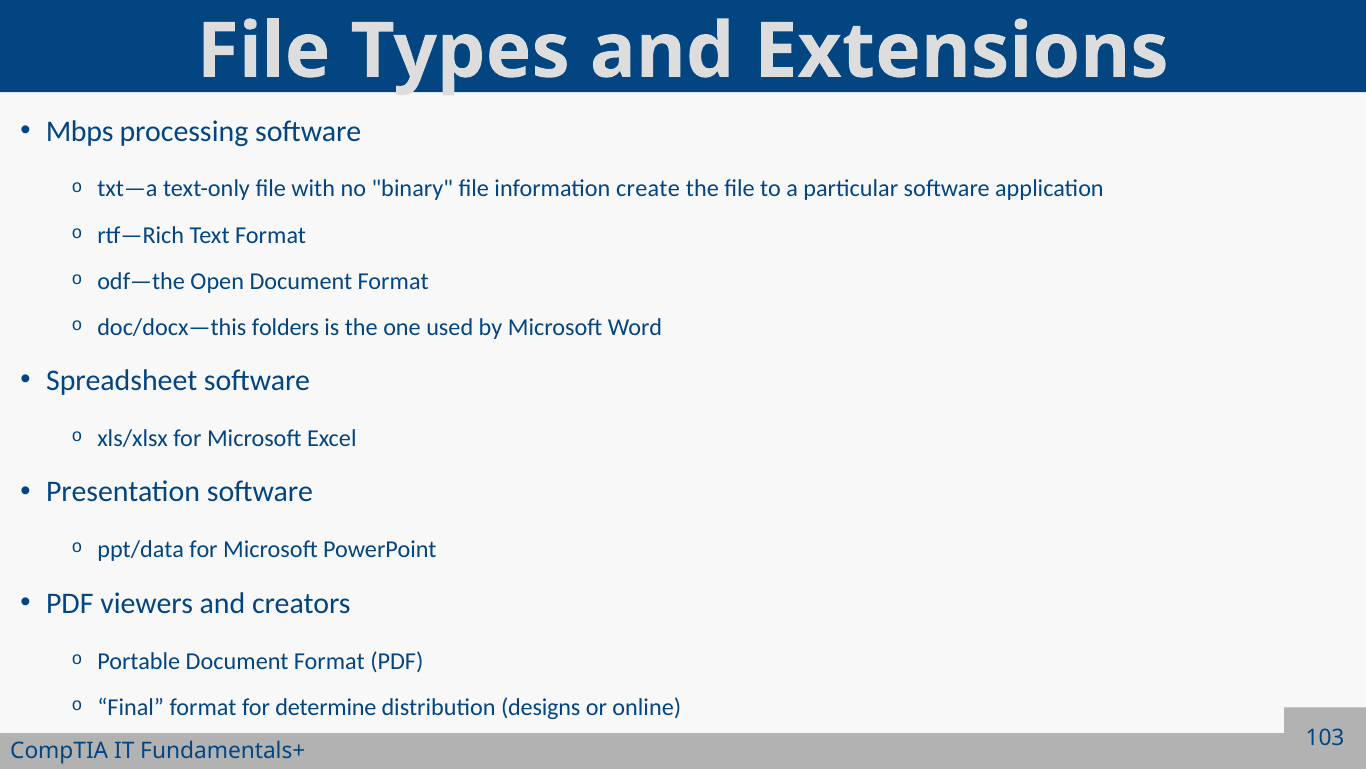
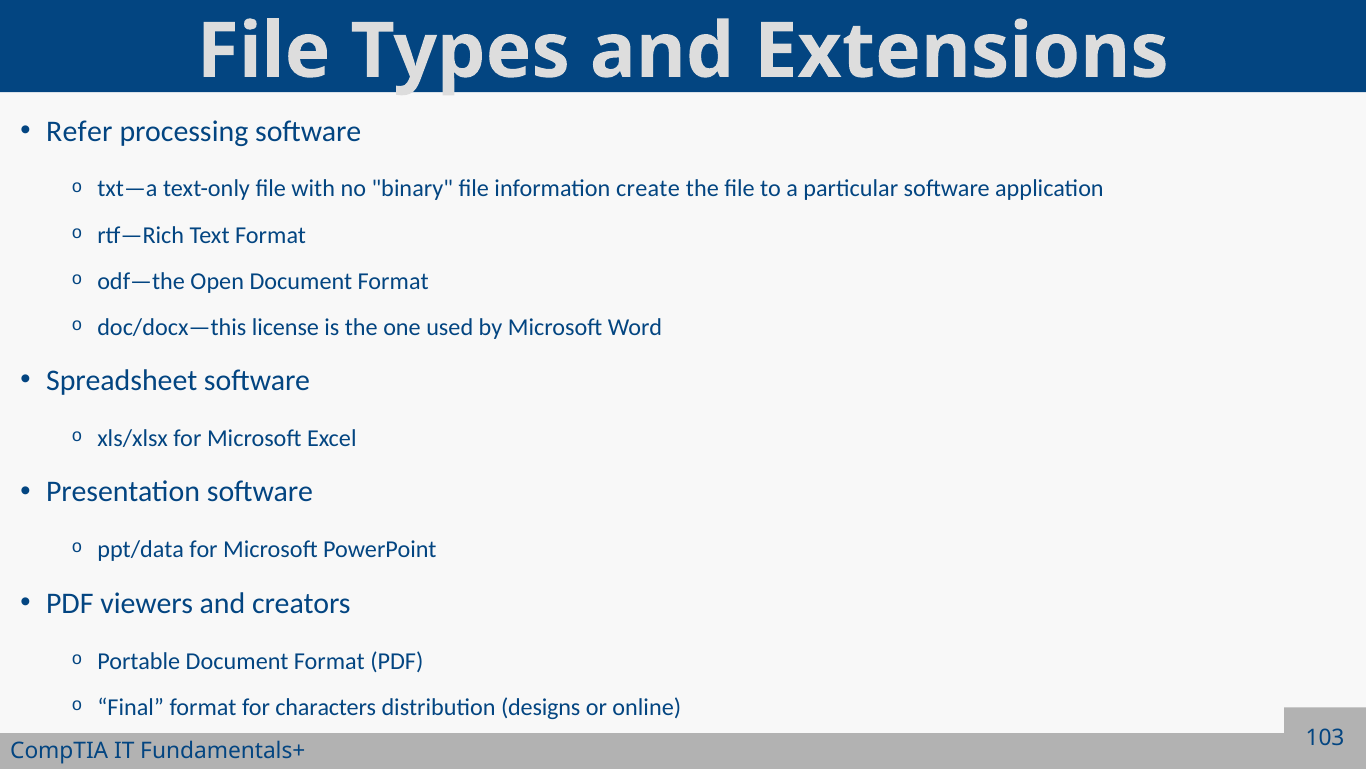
Mbps: Mbps -> Refer
folders: folders -> license
determine: determine -> characters
